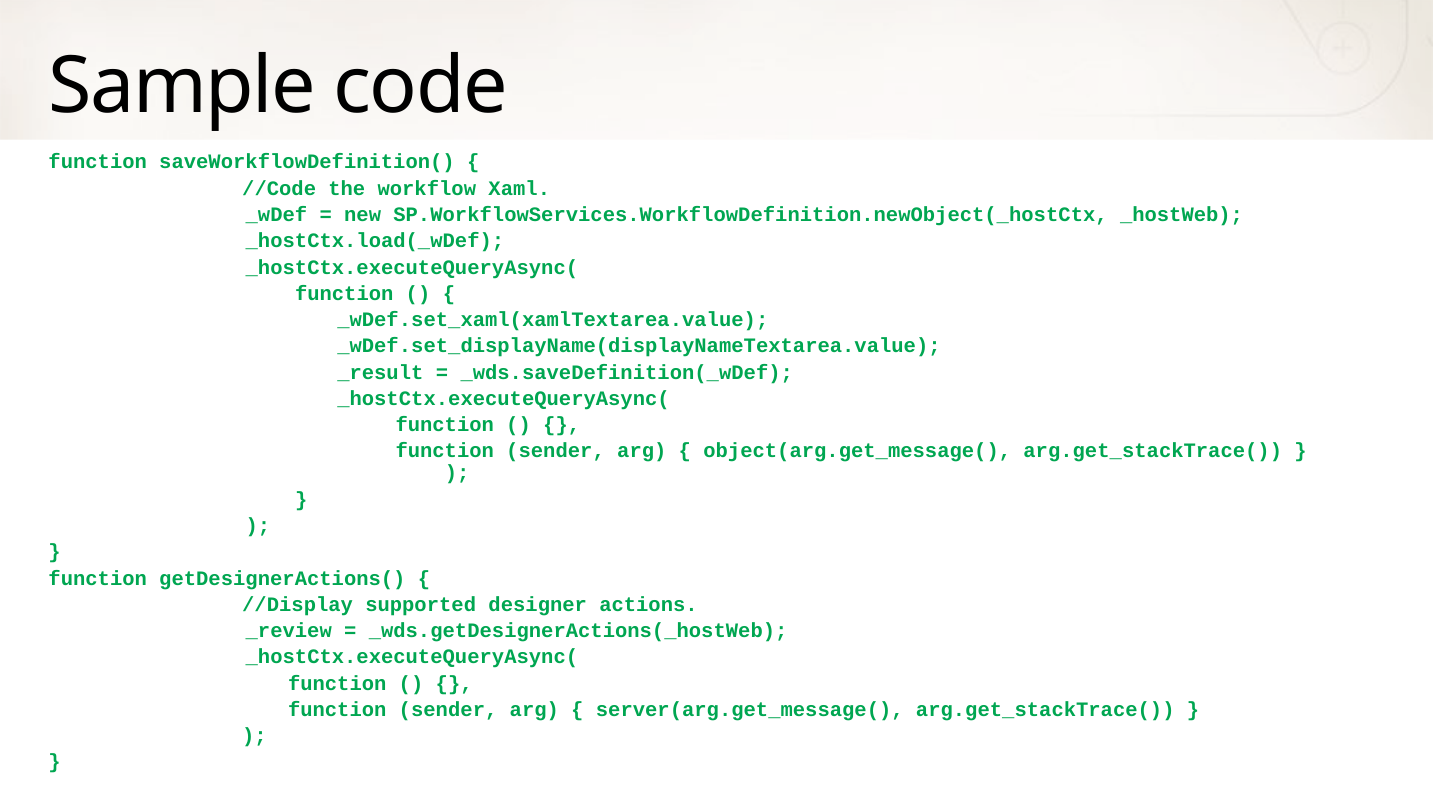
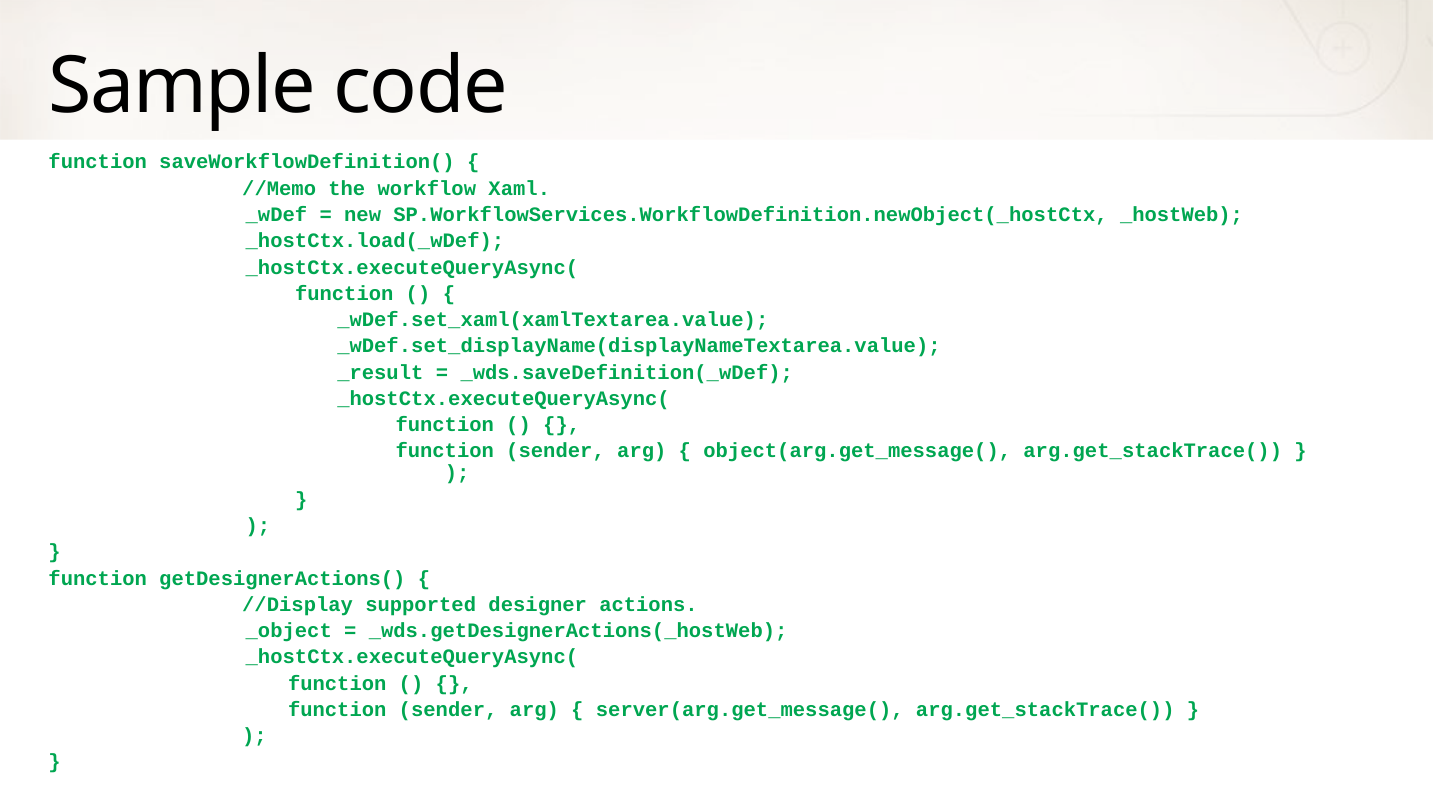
//Code: //Code -> //Memo
_review: _review -> _object
